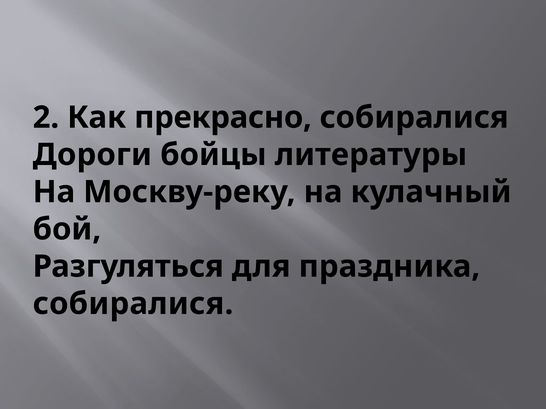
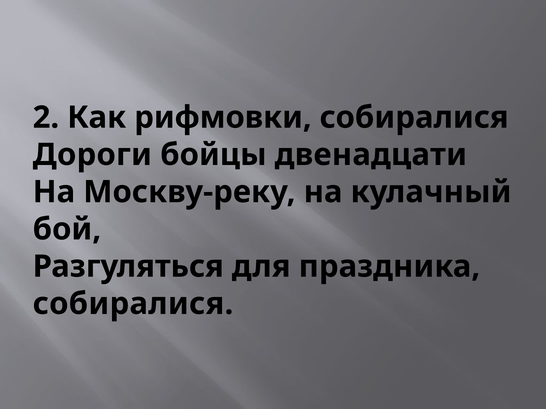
прекрасно: прекрасно -> рифмовки
литературы: литературы -> двенадцати
